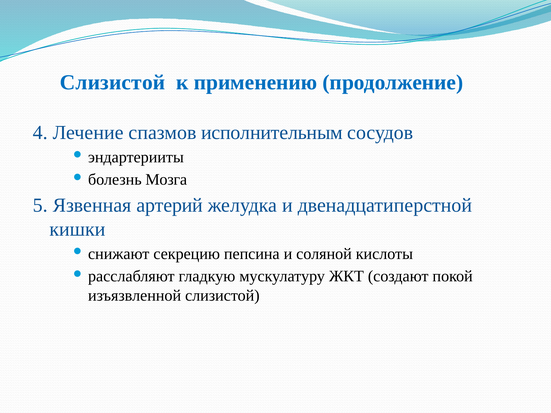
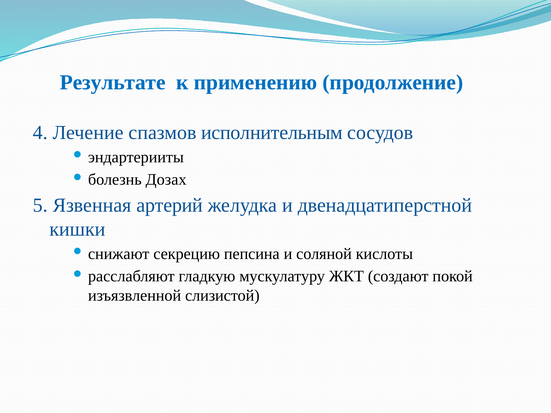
Слизистой at (113, 82): Слизистой -> Результате
Мозга: Мозга -> Дозах
